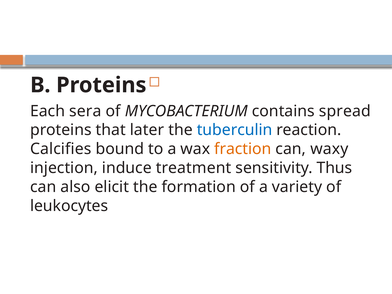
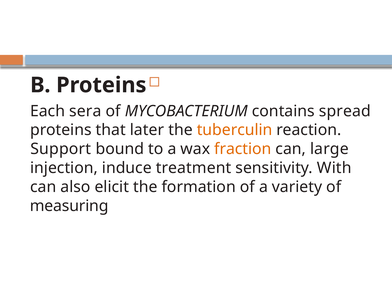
tuberculin colour: blue -> orange
Calcifies: Calcifies -> Support
waxy: waxy -> large
Thus: Thus -> With
leukocytes: leukocytes -> measuring
